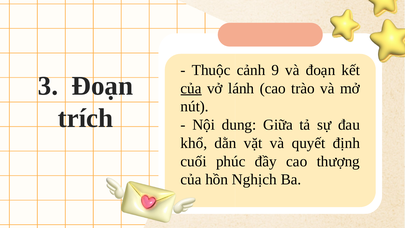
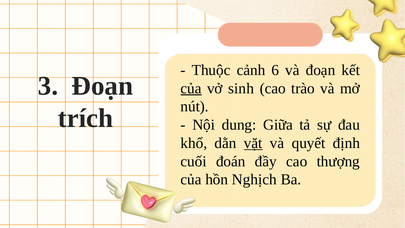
9: 9 -> 6
lánh: lánh -> sinh
vặt underline: none -> present
phúc: phúc -> đoán
